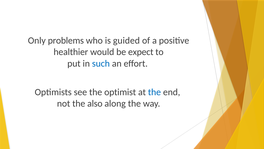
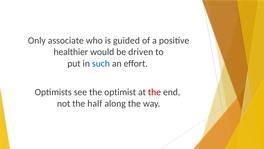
problems: problems -> associate
expect: expect -> driven
the at (154, 92) colour: blue -> red
also: also -> half
